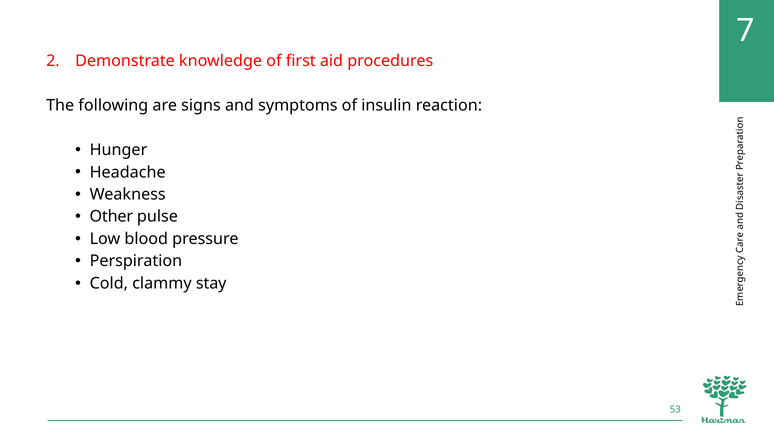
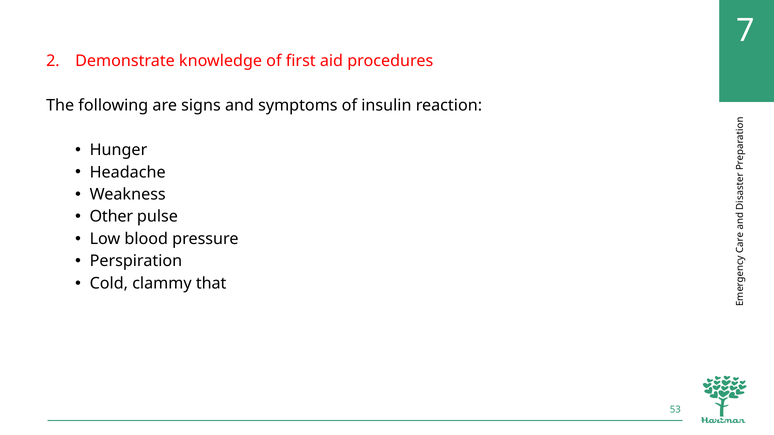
stay: stay -> that
